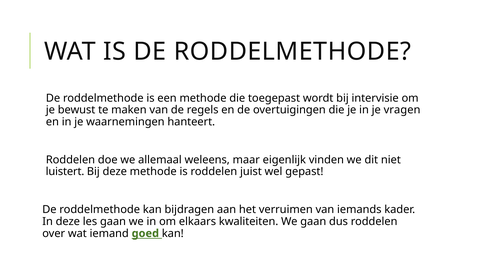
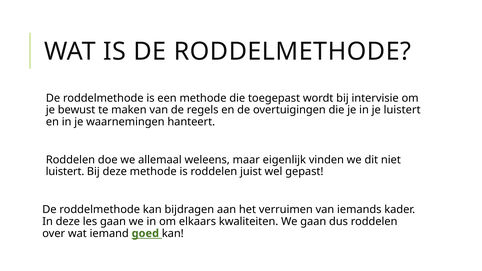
je vragen: vragen -> luistert
